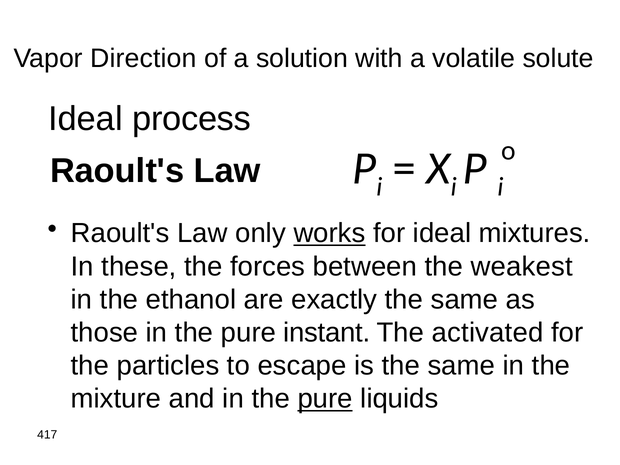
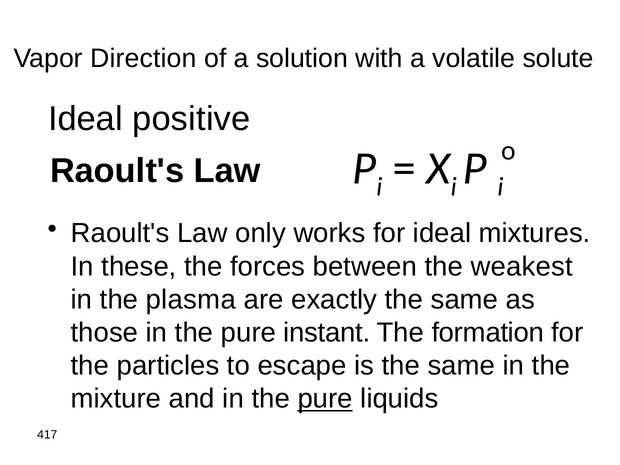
process: process -> positive
works underline: present -> none
ethanol: ethanol -> plasma
activated: activated -> formation
